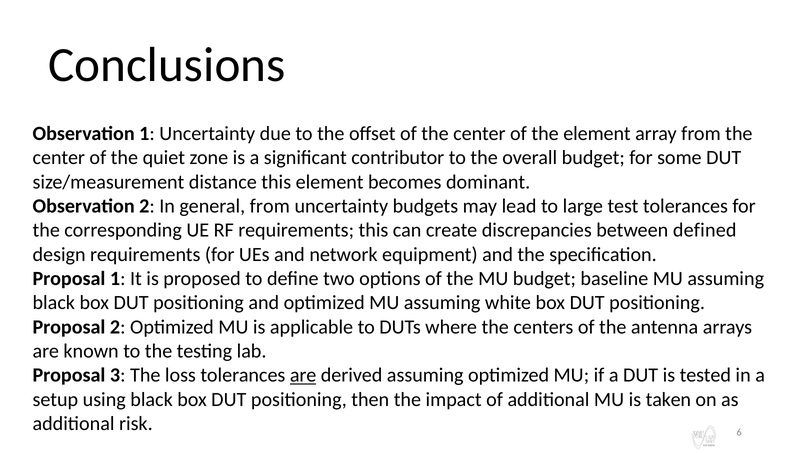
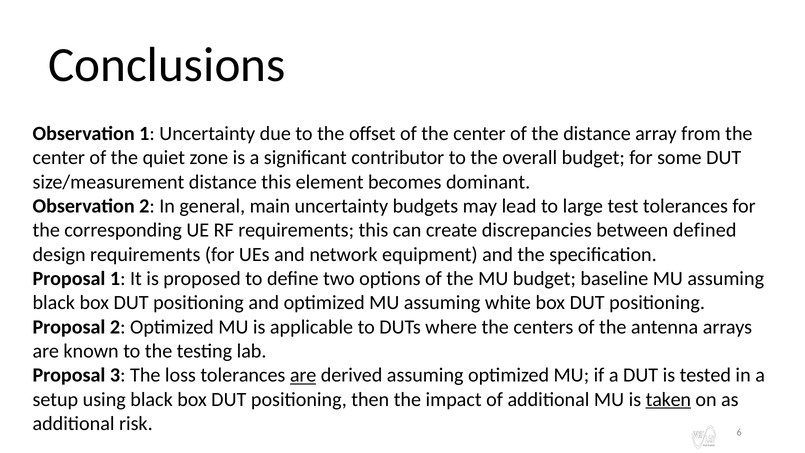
the element: element -> distance
general from: from -> main
taken underline: none -> present
